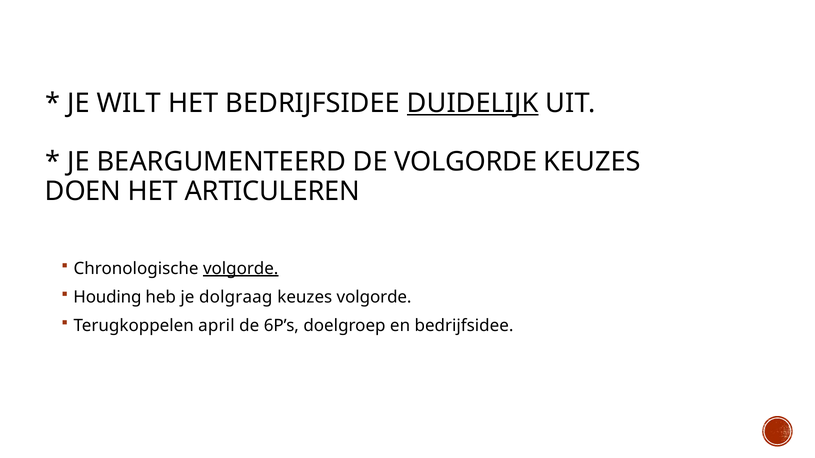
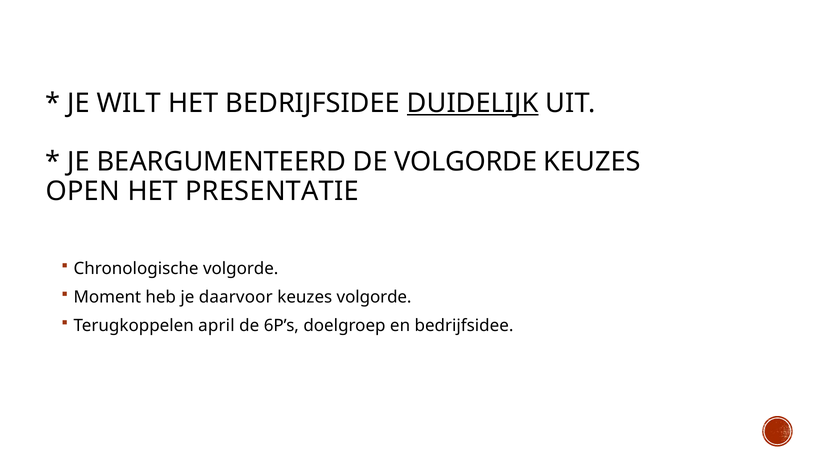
DOEN: DOEN -> OPEN
ARTICULEREN: ARTICULEREN -> PRESENTATIE
volgorde at (241, 269) underline: present -> none
Houding: Houding -> Moment
dolgraag: dolgraag -> daarvoor
